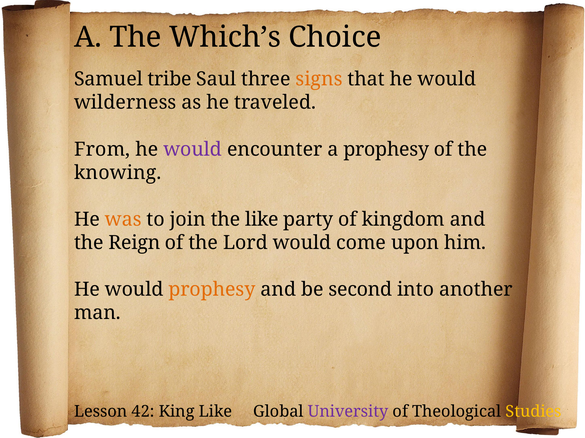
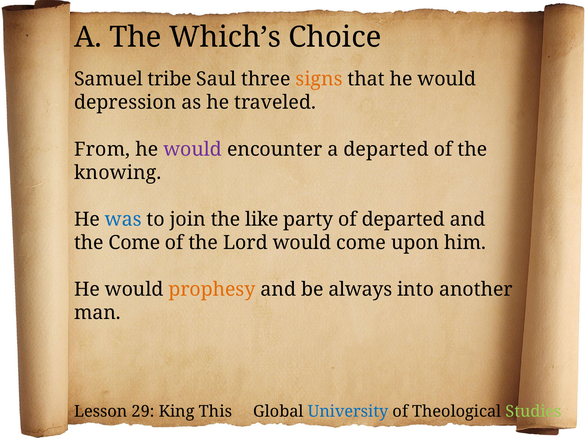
wilderness: wilderness -> depression
a prophesy: prophesy -> departed
was colour: orange -> blue
of kingdom: kingdom -> departed
the Reign: Reign -> Come
second: second -> always
42: 42 -> 29
King Like: Like -> This
University colour: purple -> blue
Studies colour: yellow -> light green
